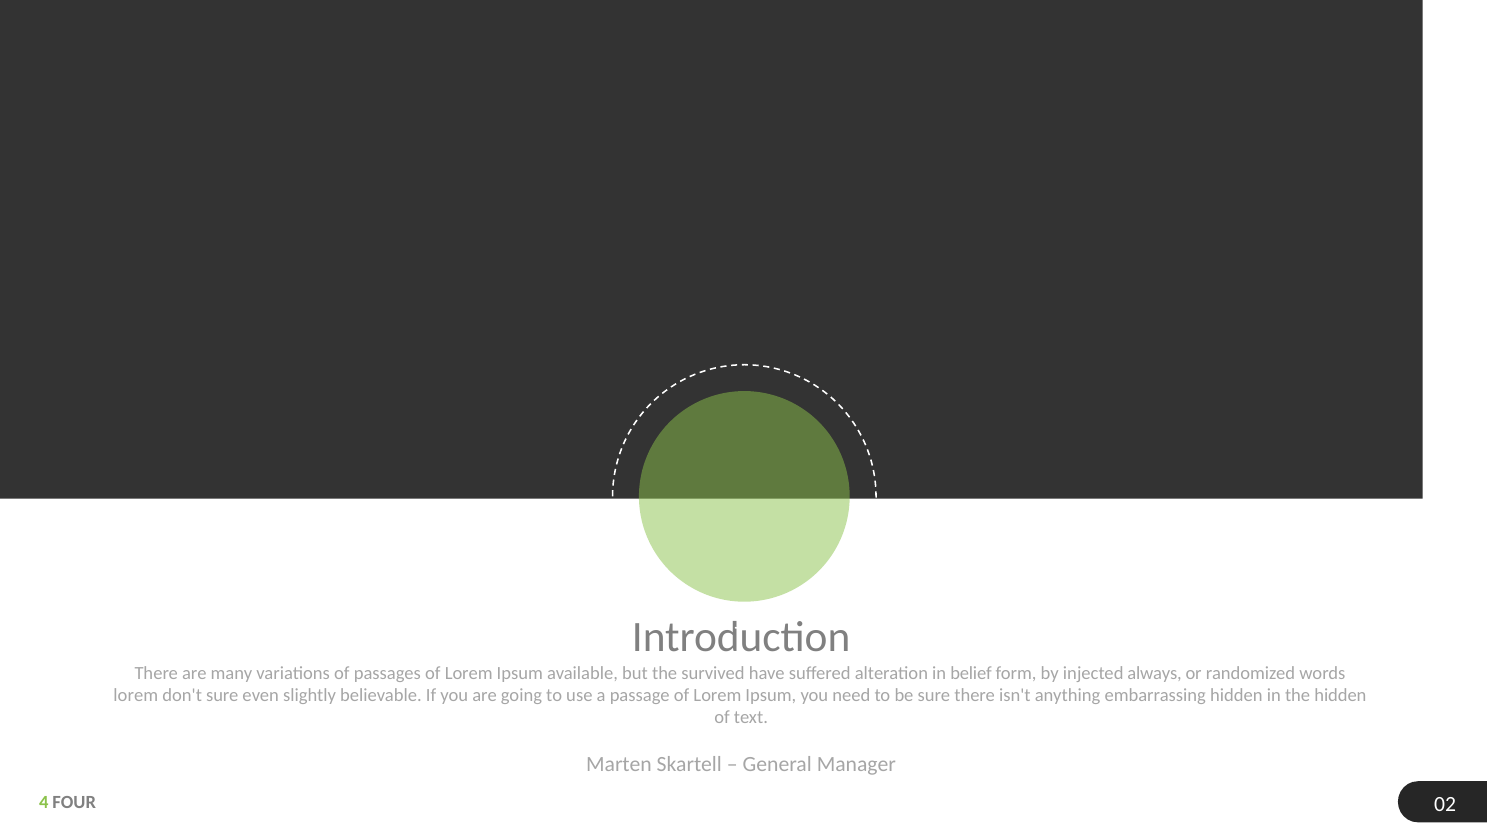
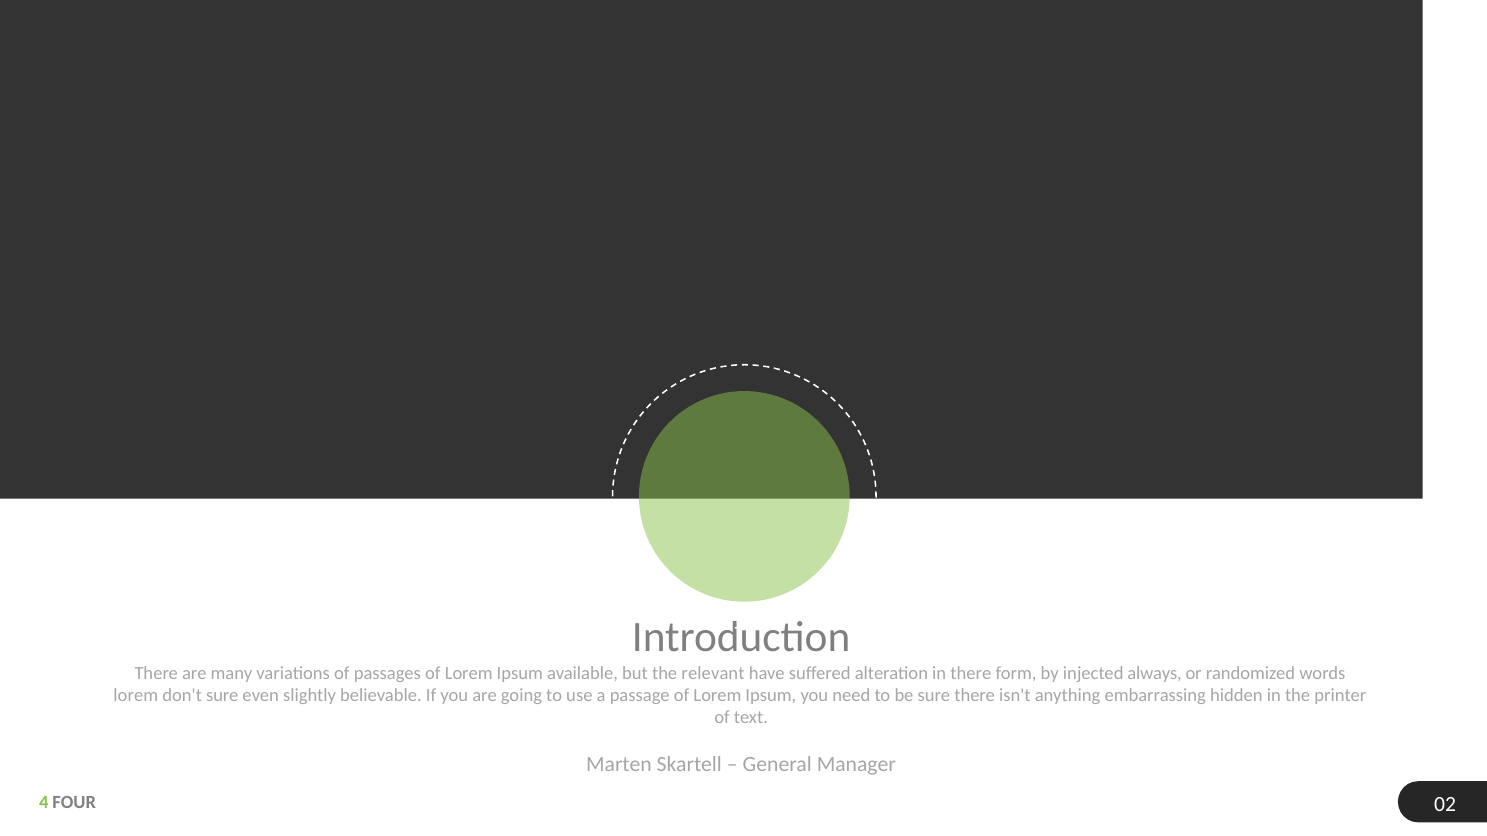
survived: survived -> relevant
in belief: belief -> there
the hidden: hidden -> printer
